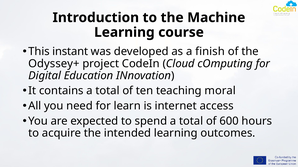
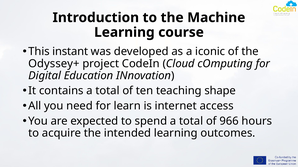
finish: finish -> iconic
moral: moral -> shape
600: 600 -> 966
